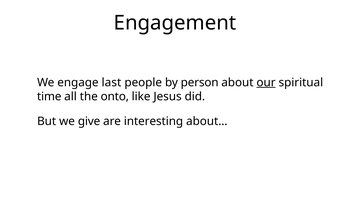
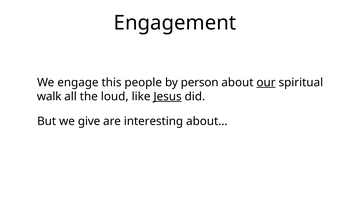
last: last -> this
time: time -> walk
onto: onto -> loud
Jesus underline: none -> present
